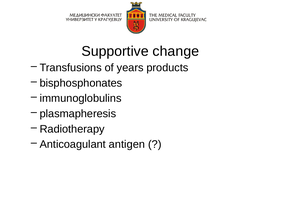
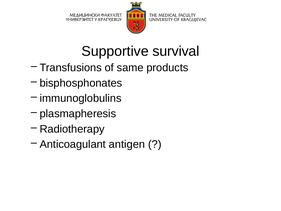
change: change -> survival
years: years -> same
